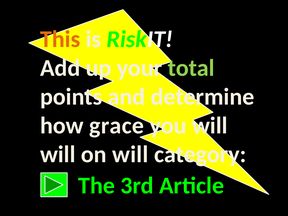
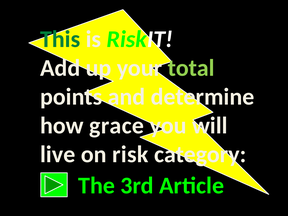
This colour: orange -> green
will at (58, 154): will -> live
on will: will -> risk
